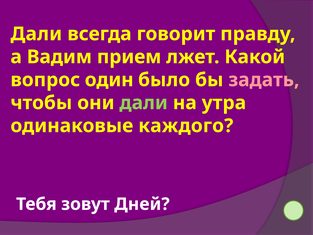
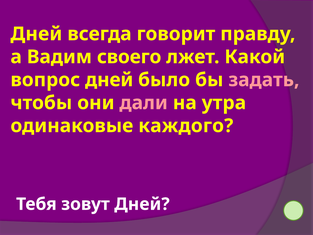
Дали at (36, 34): Дали -> Дней
прием: прием -> своего
вопрос один: один -> дней
дали at (144, 103) colour: light green -> pink
